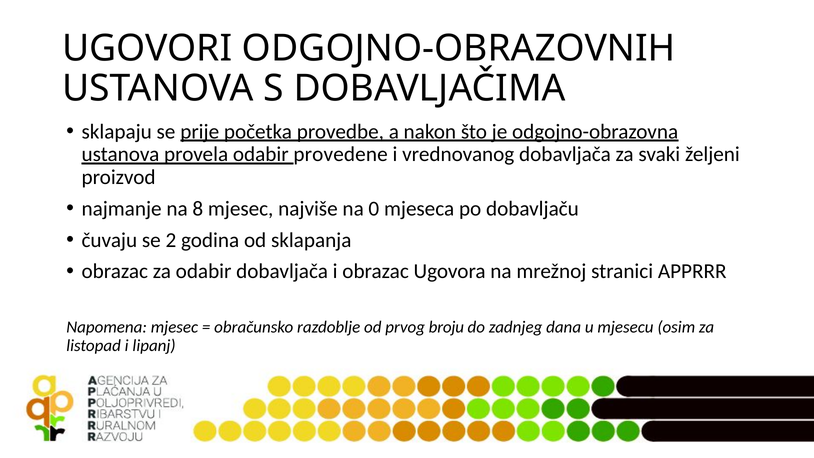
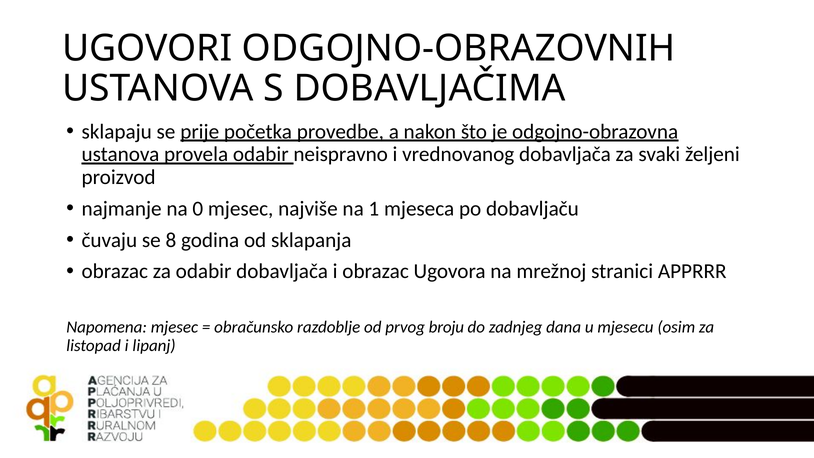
provedene: provedene -> neispravno
8: 8 -> 0
0: 0 -> 1
2: 2 -> 8
